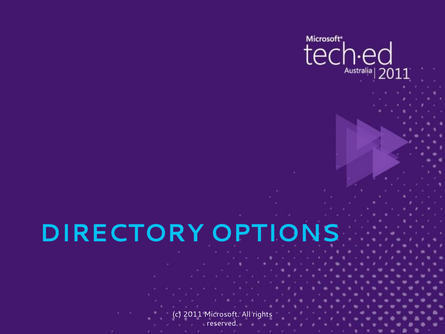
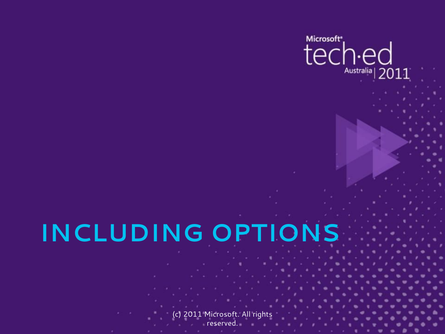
DIRECTORY: DIRECTORY -> INCLUDING
